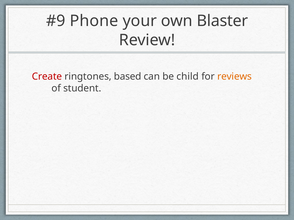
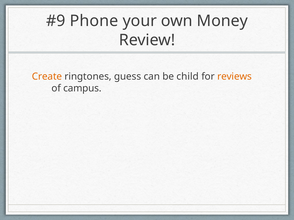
Blaster: Blaster -> Money
Create colour: red -> orange
based: based -> guess
student: student -> campus
